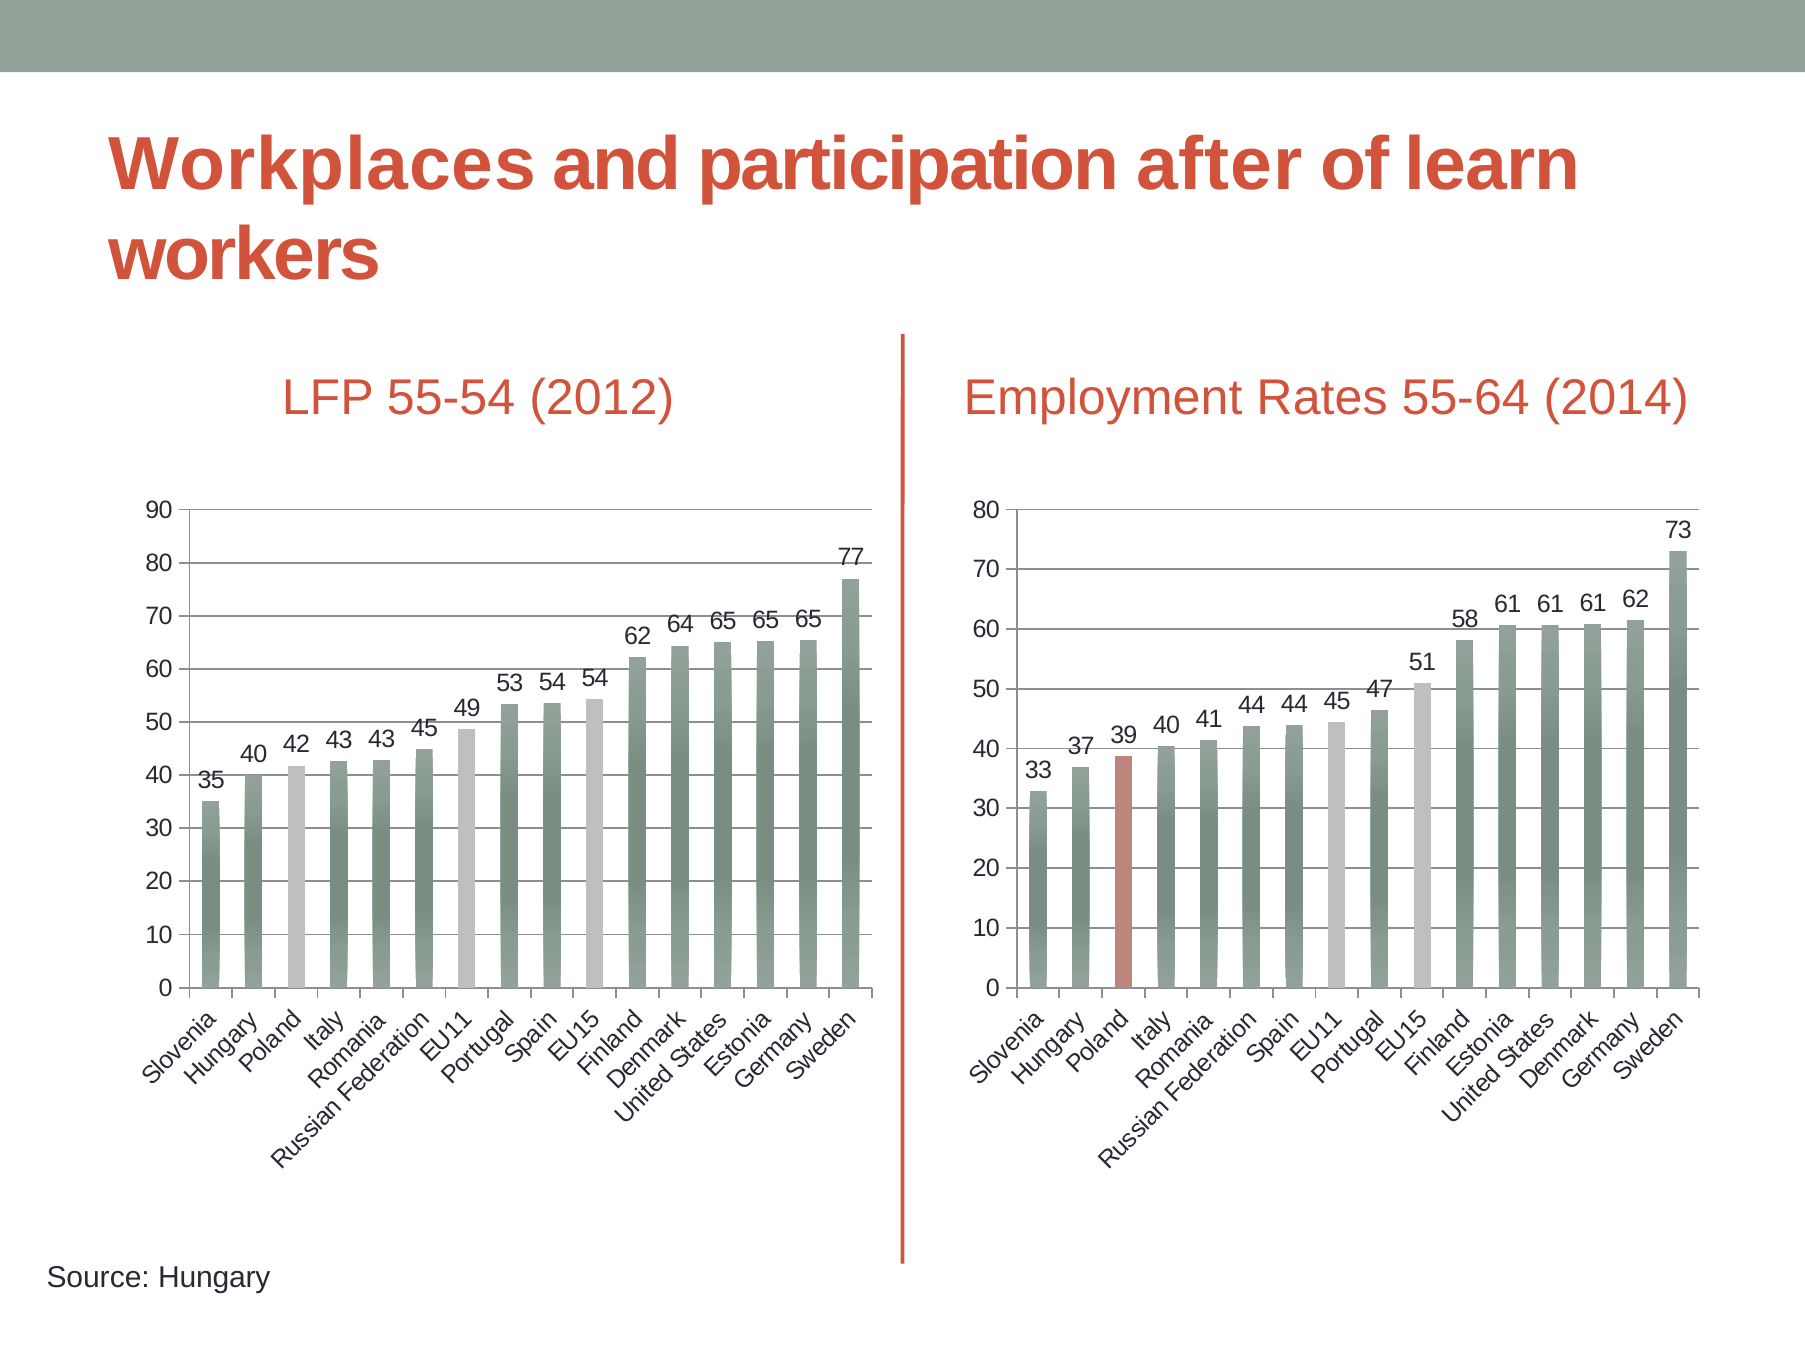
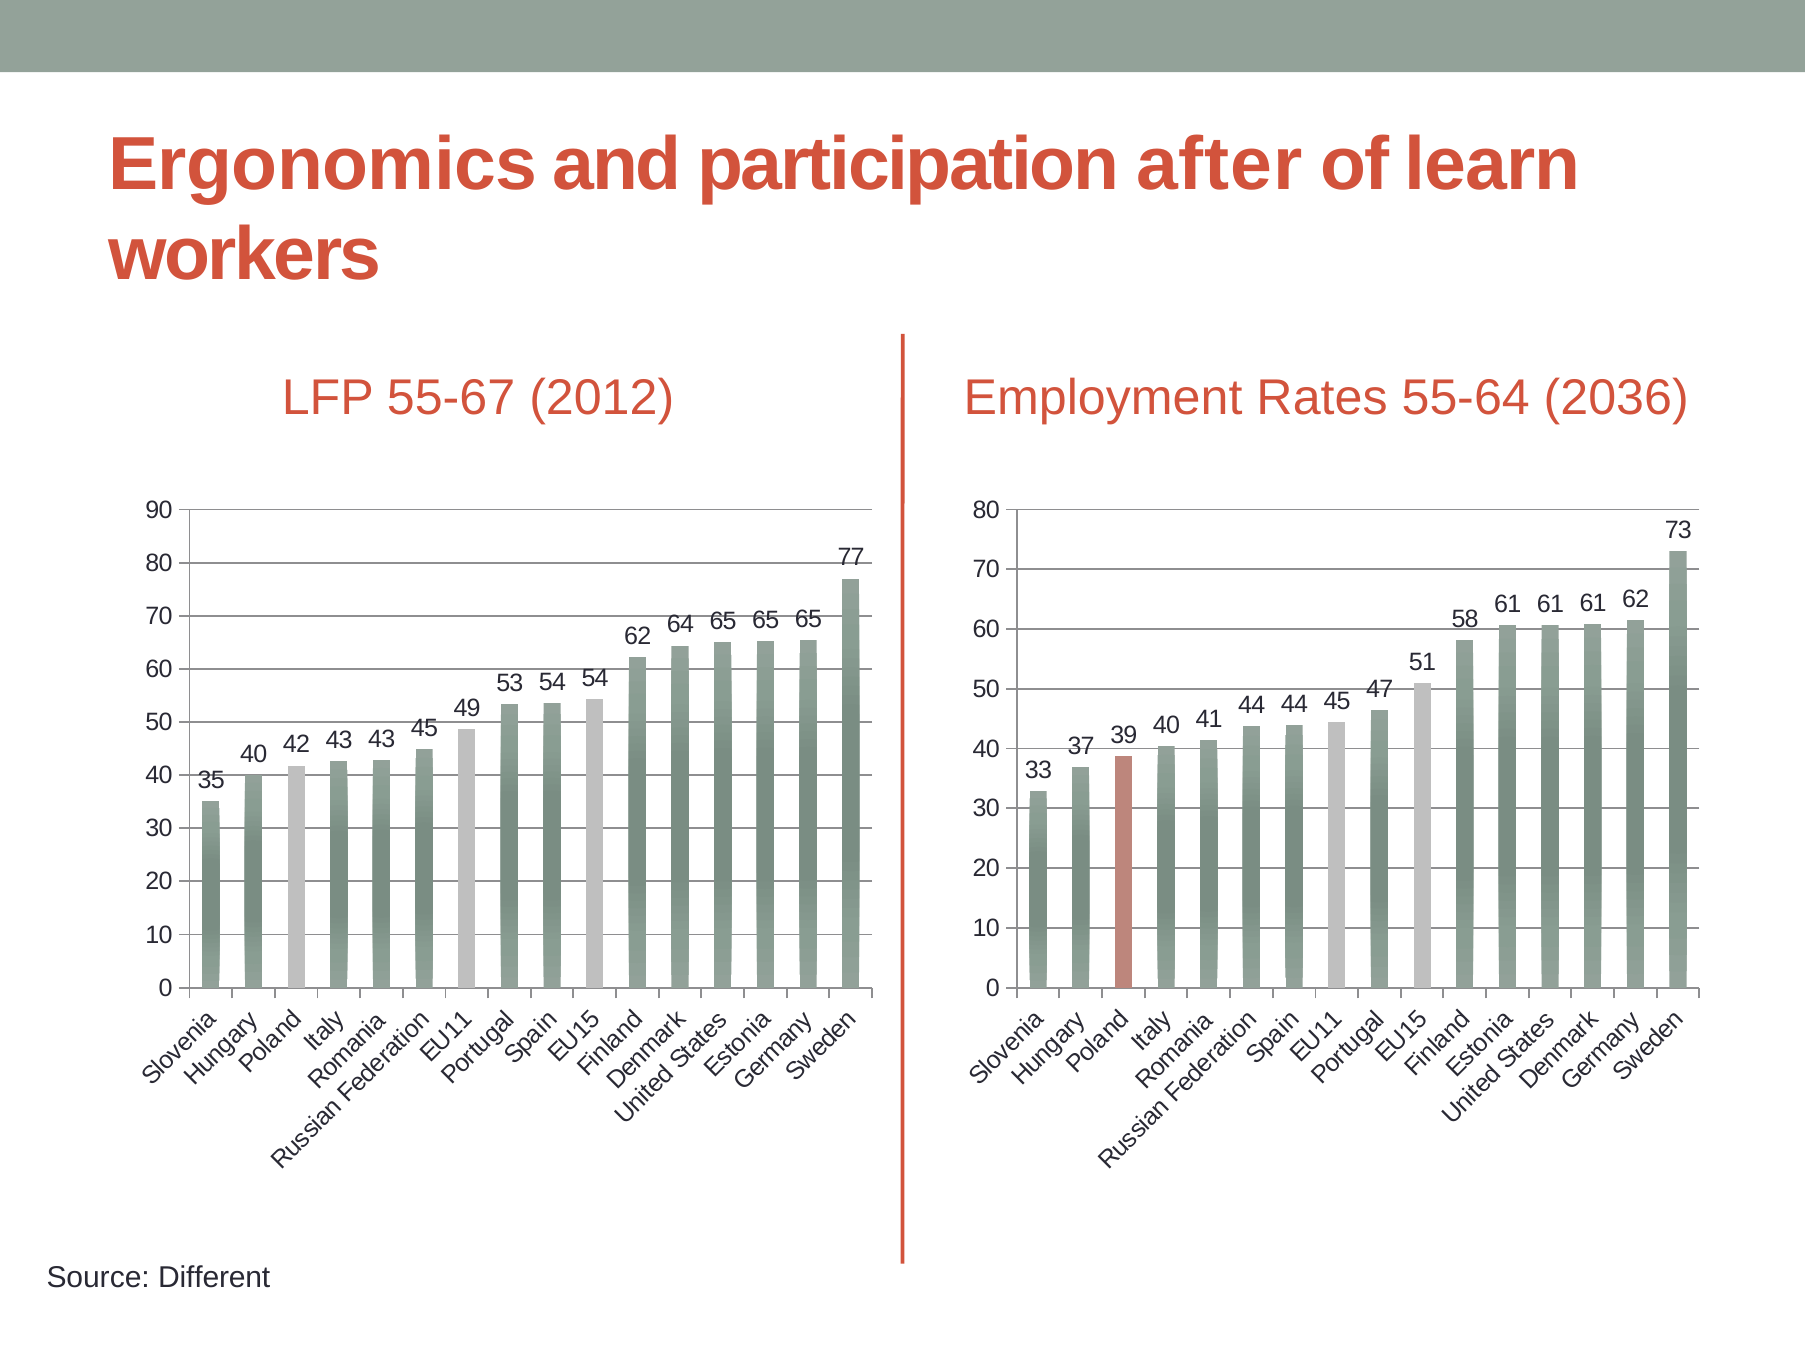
Workplaces: Workplaces -> Ergonomics
55-54: 55-54 -> 55-67
2014: 2014 -> 2036
Hungary: Hungary -> Different
